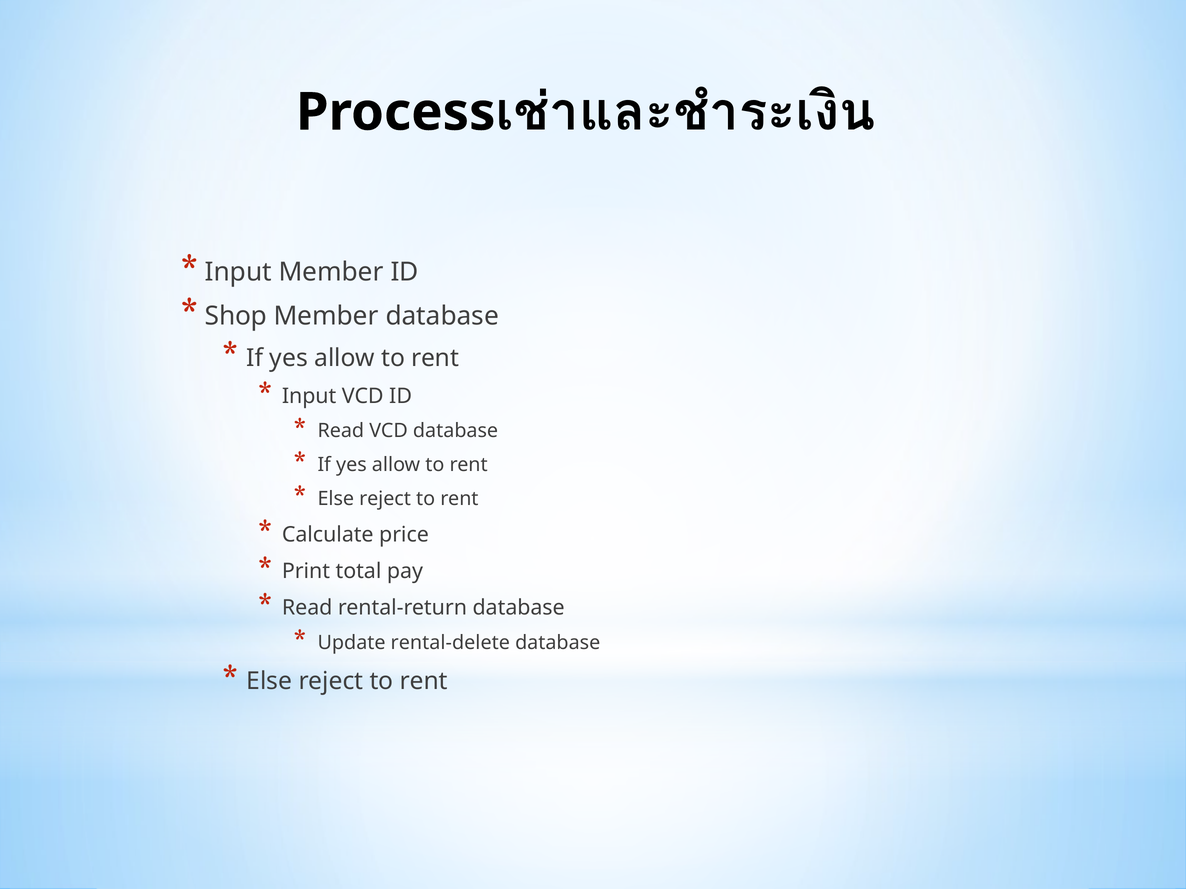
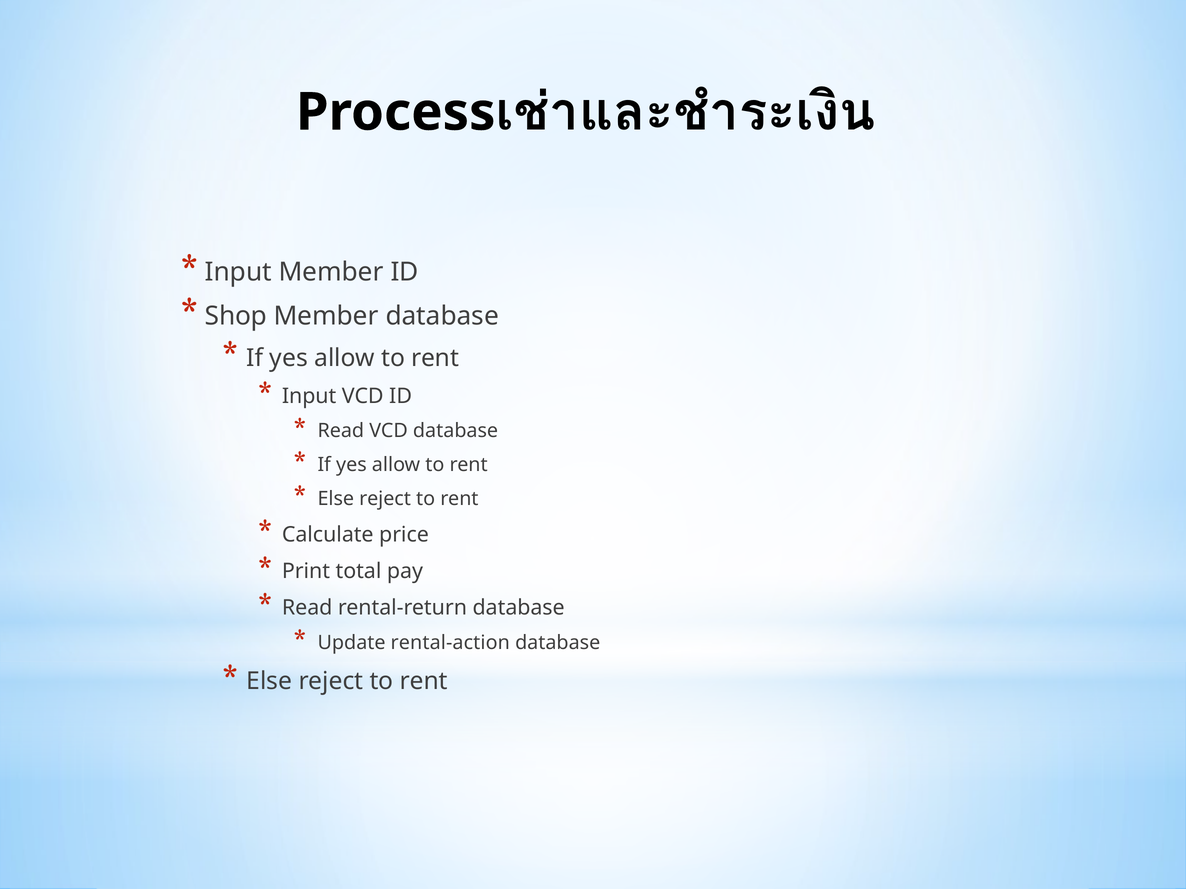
rental-delete: rental-delete -> rental-action
